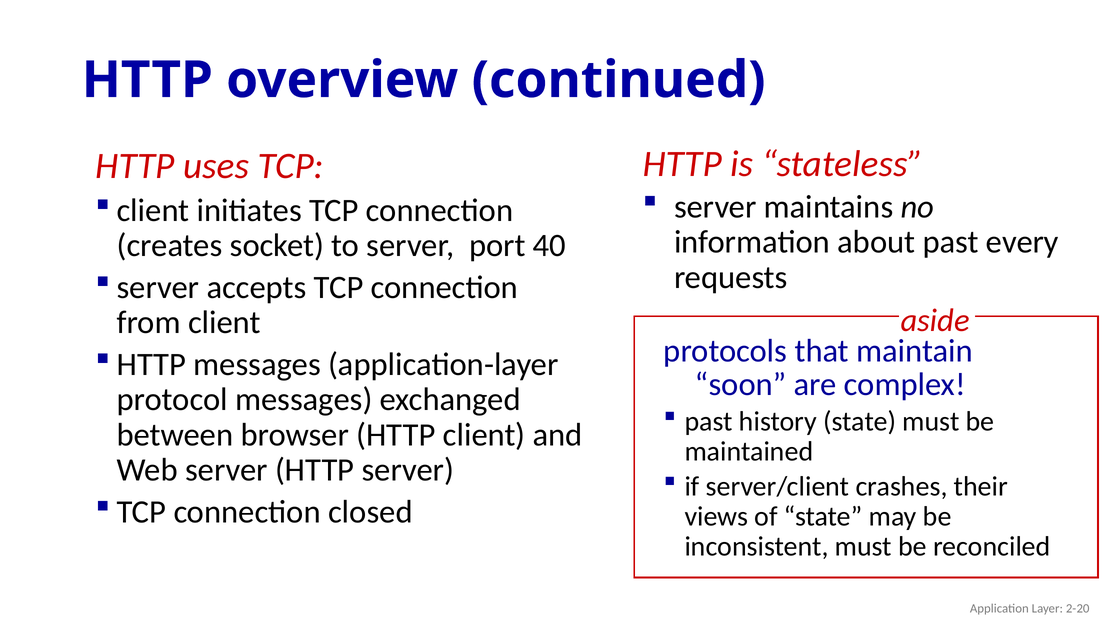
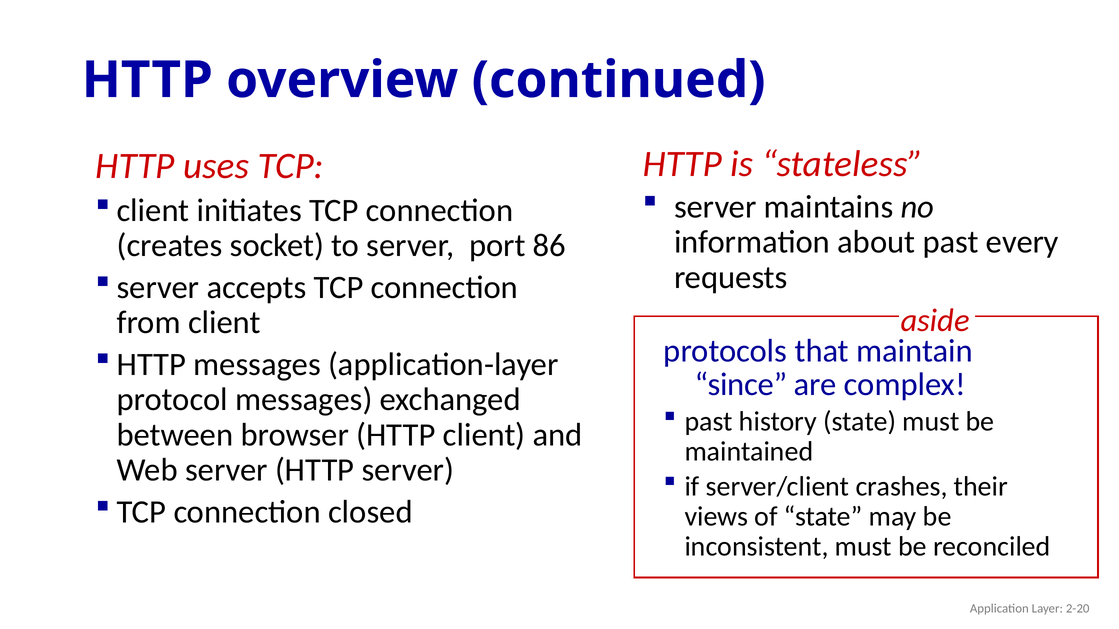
40: 40 -> 86
soon: soon -> since
